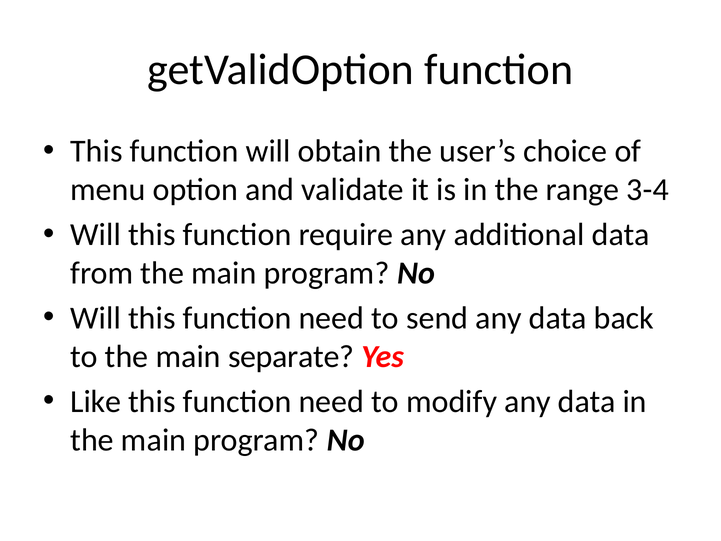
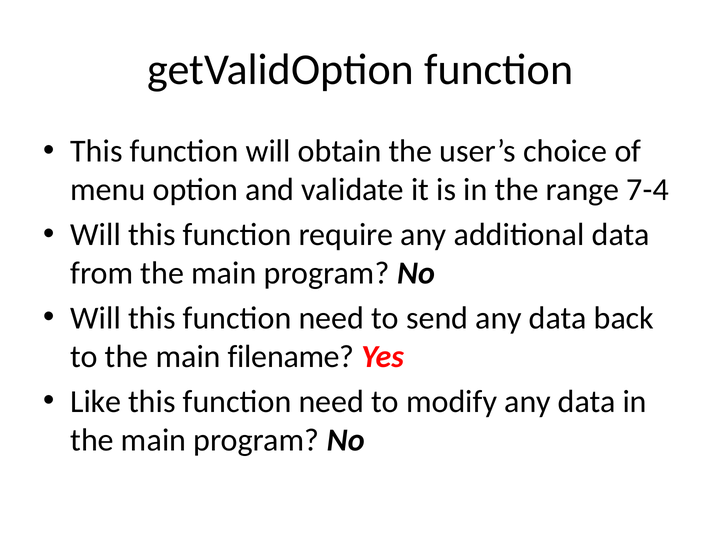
3-4: 3-4 -> 7-4
separate: separate -> filename
